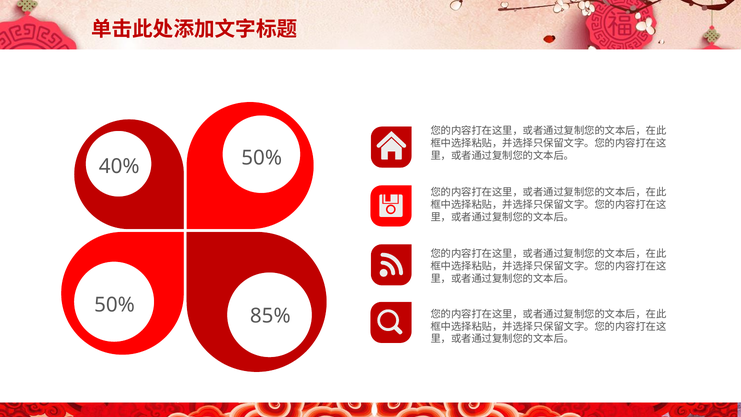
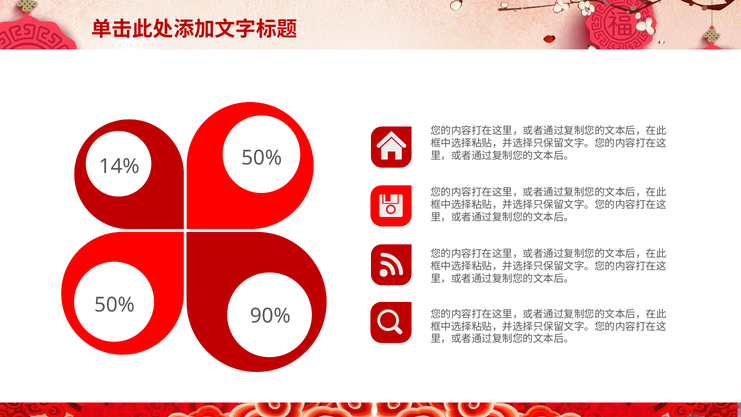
40%: 40% -> 14%
85%: 85% -> 90%
